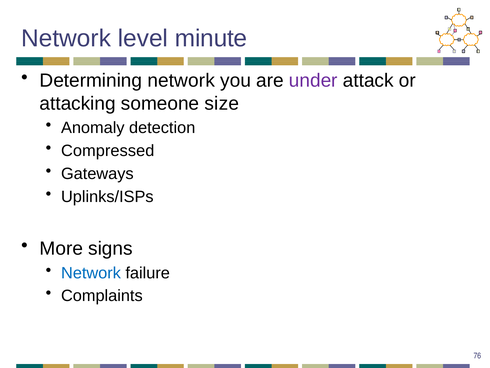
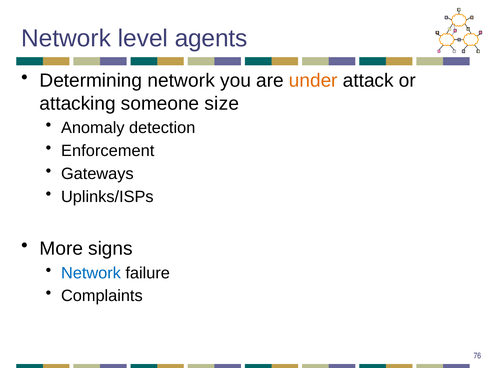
minute: minute -> agents
under colour: purple -> orange
Compressed: Compressed -> Enforcement
